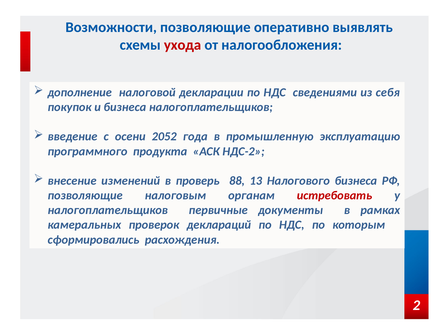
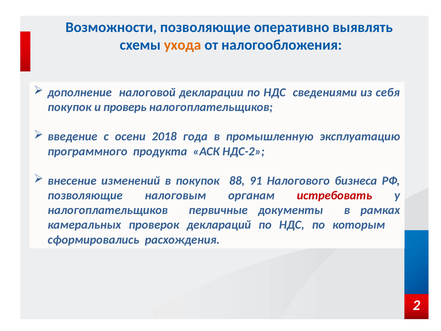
ухода colour: red -> orange
и бизнеса: бизнеса -> проверь
2052: 2052 -> 2018
в проверь: проверь -> покупок
13: 13 -> 91
